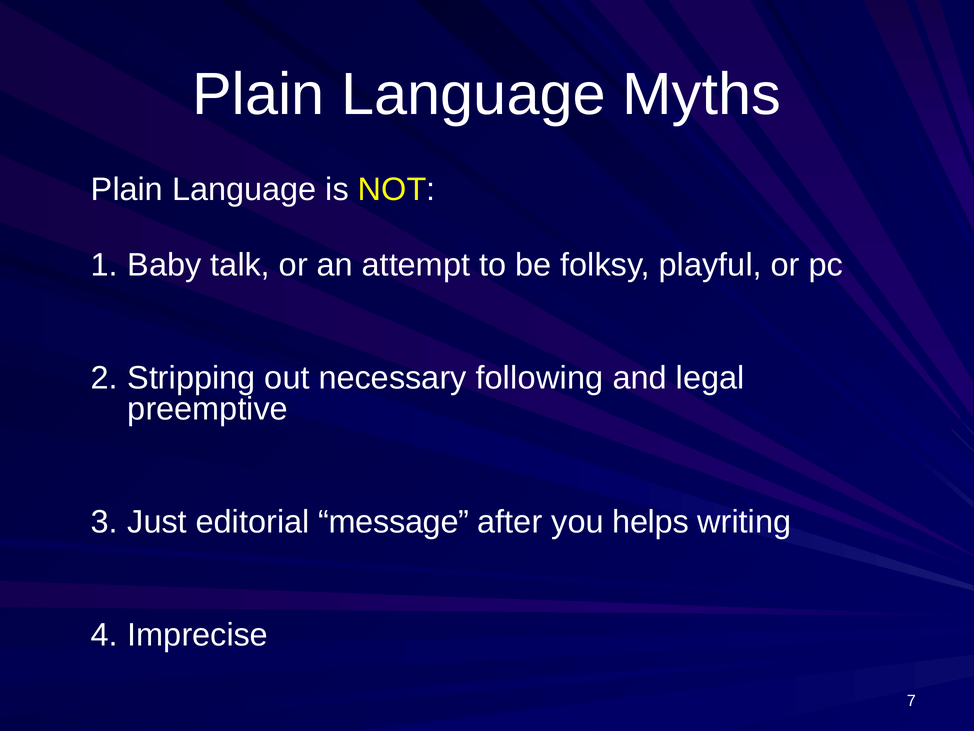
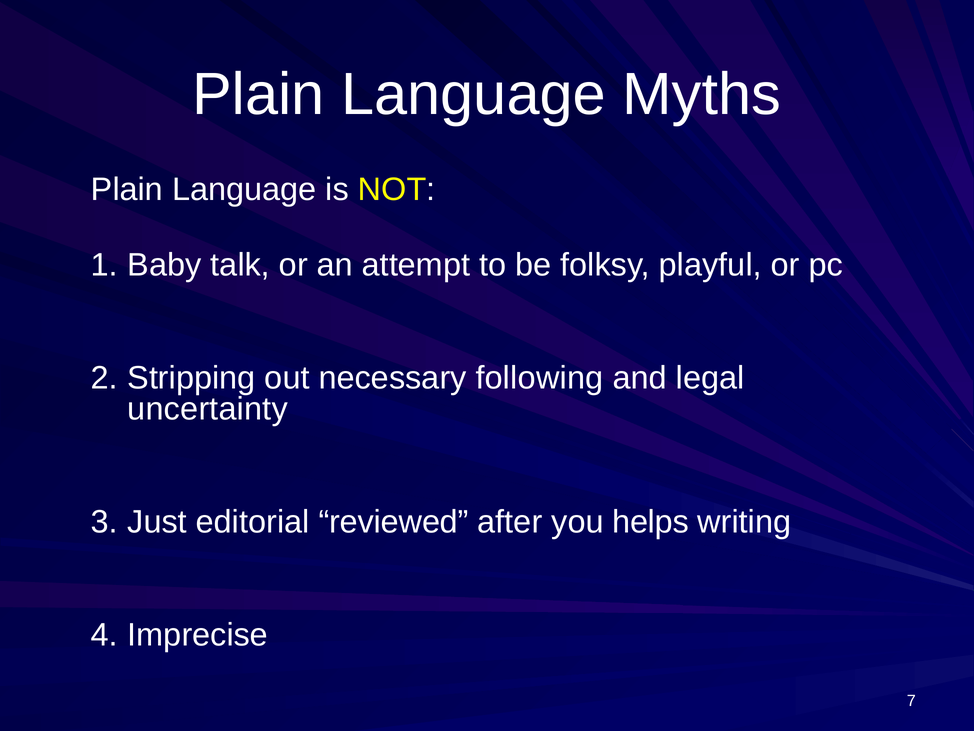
preemptive: preemptive -> uncertainty
message: message -> reviewed
